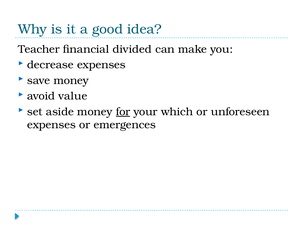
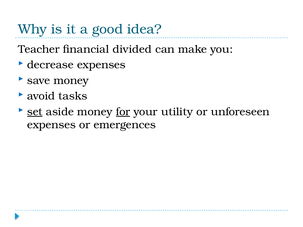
value: value -> tasks
set underline: none -> present
which: which -> utility
